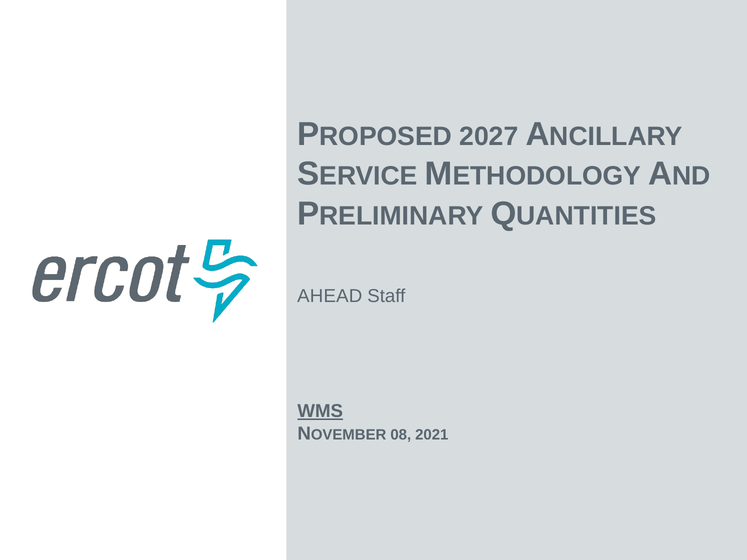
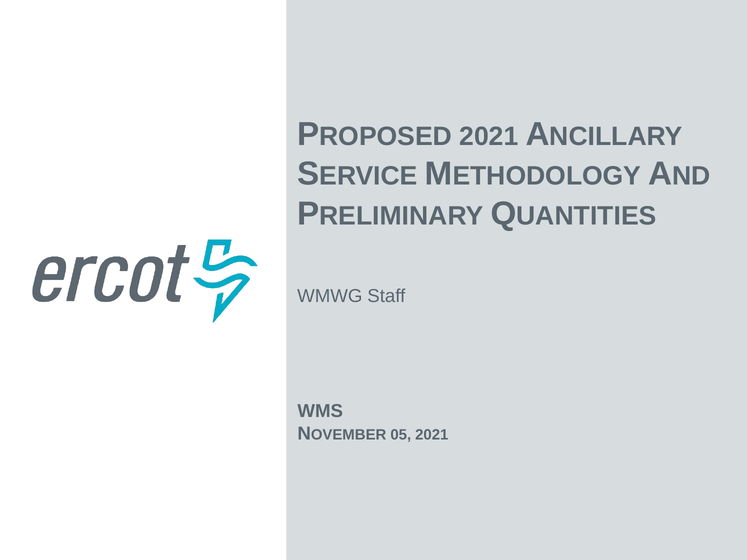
2027 at (489, 136): 2027 -> 2021
AHEAD: AHEAD -> WMWG
WMS underline: present -> none
08: 08 -> 05
